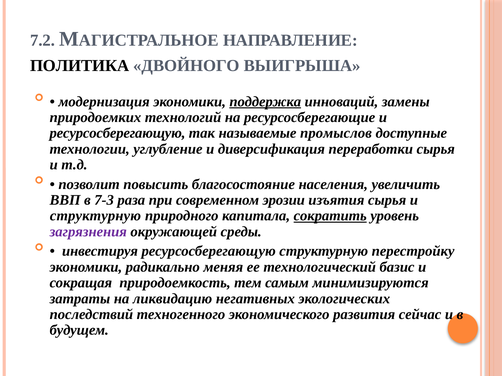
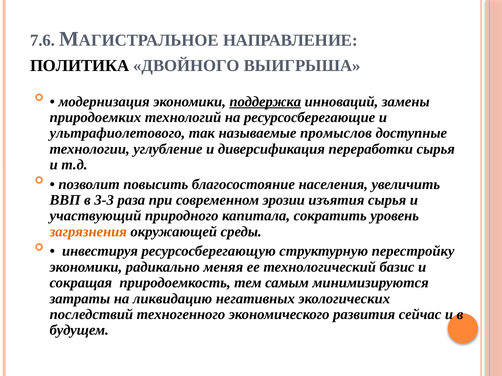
7.2: 7.2 -> 7.6
ресурсосберегающую at (117, 133): ресурсосберегающую -> ультрафиолетового
7-3: 7-3 -> 3-3
структурную at (95, 216): структурную -> участвующий
сократить underline: present -> none
загрязнения colour: purple -> orange
